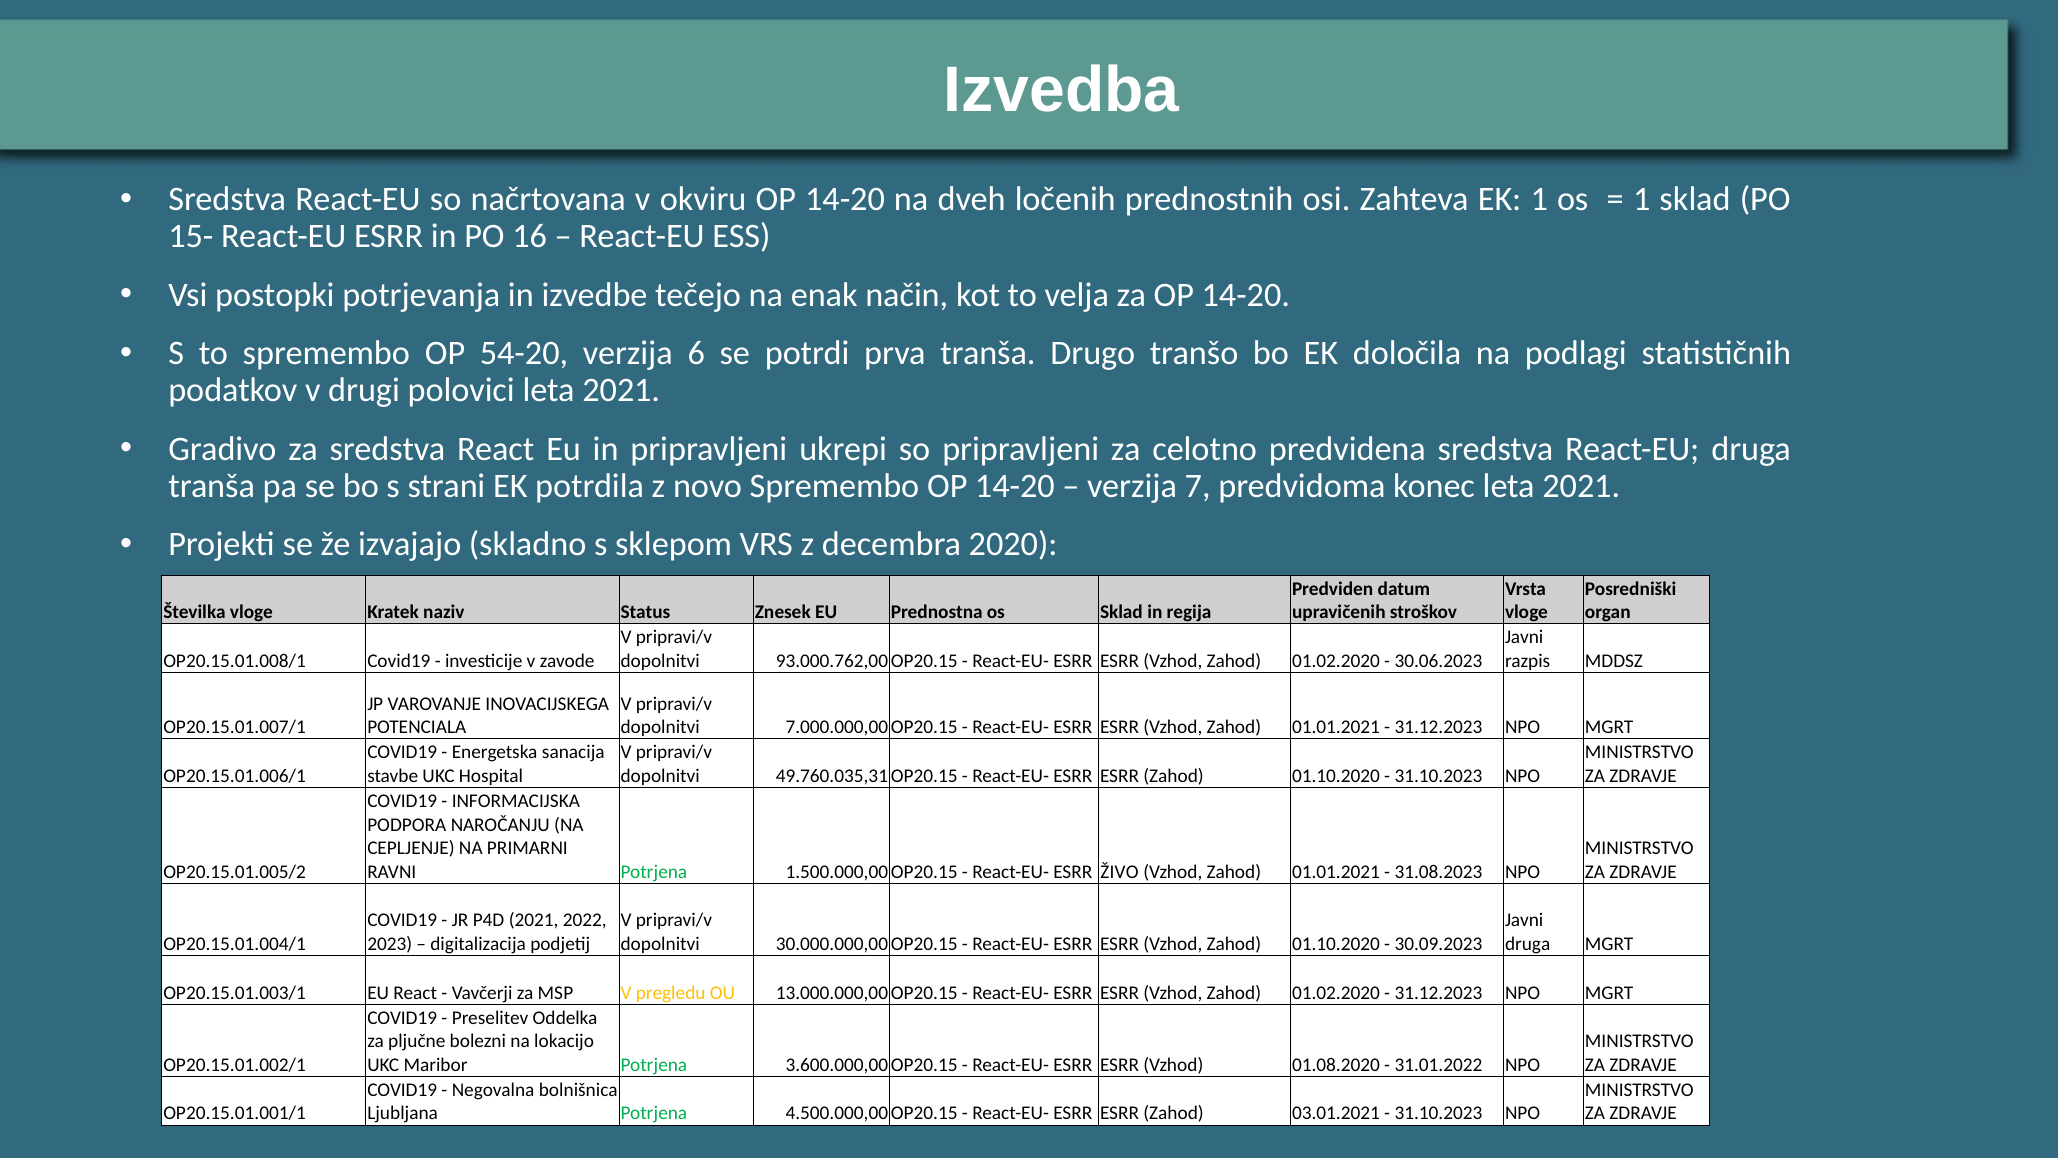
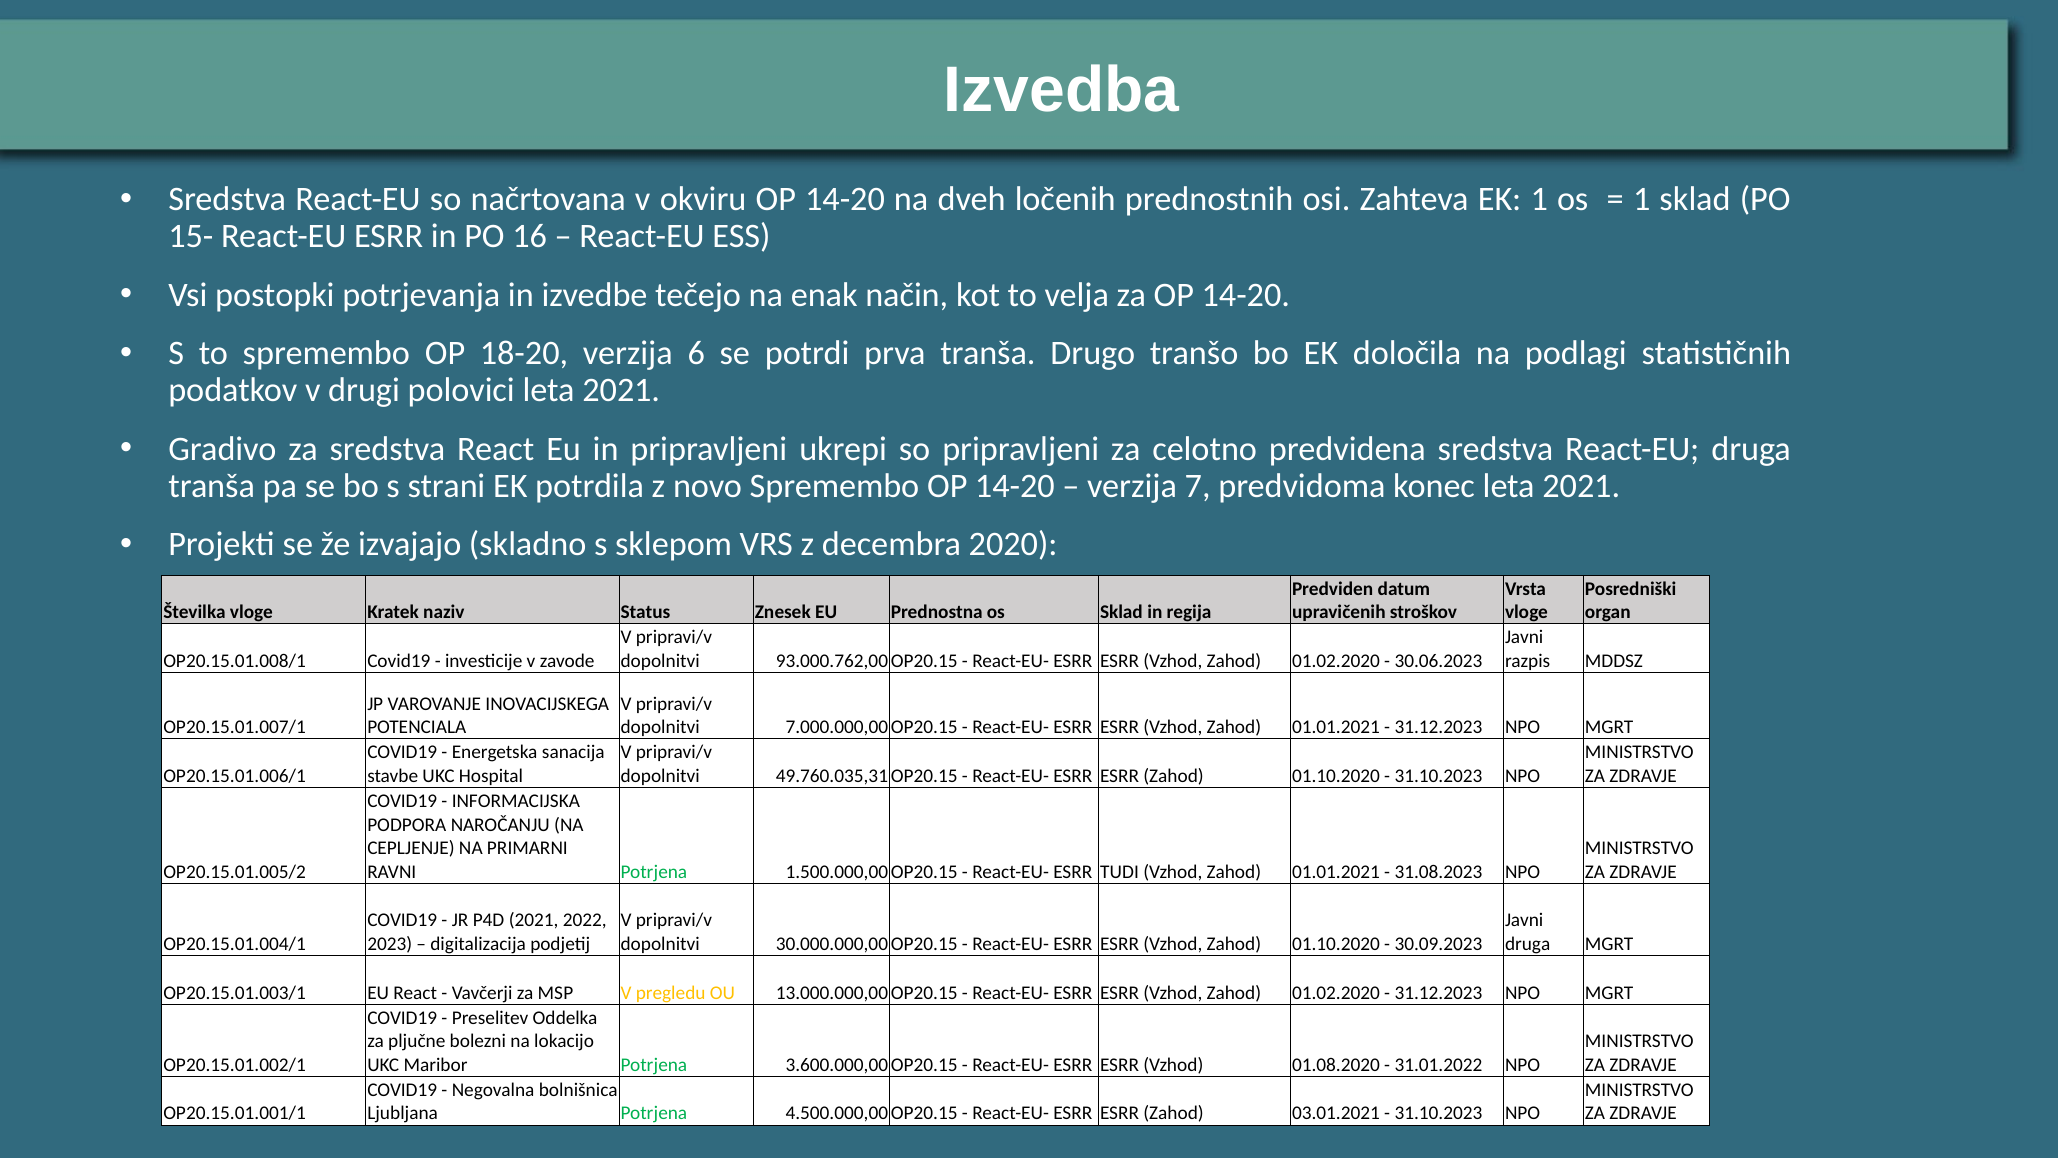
54-20: 54-20 -> 18-20
ŽIVO: ŽIVO -> TUDI
